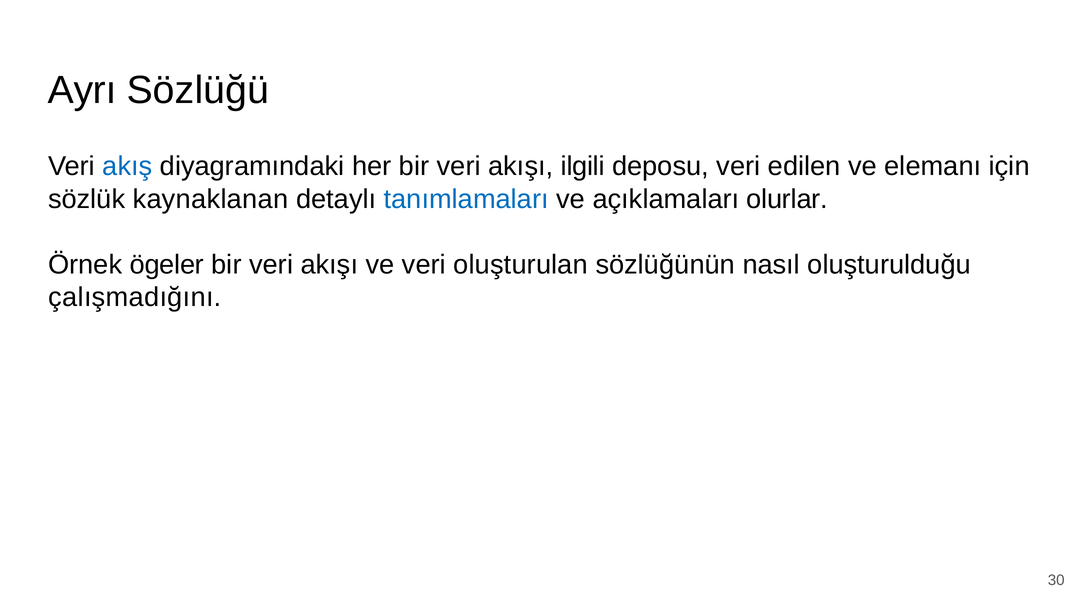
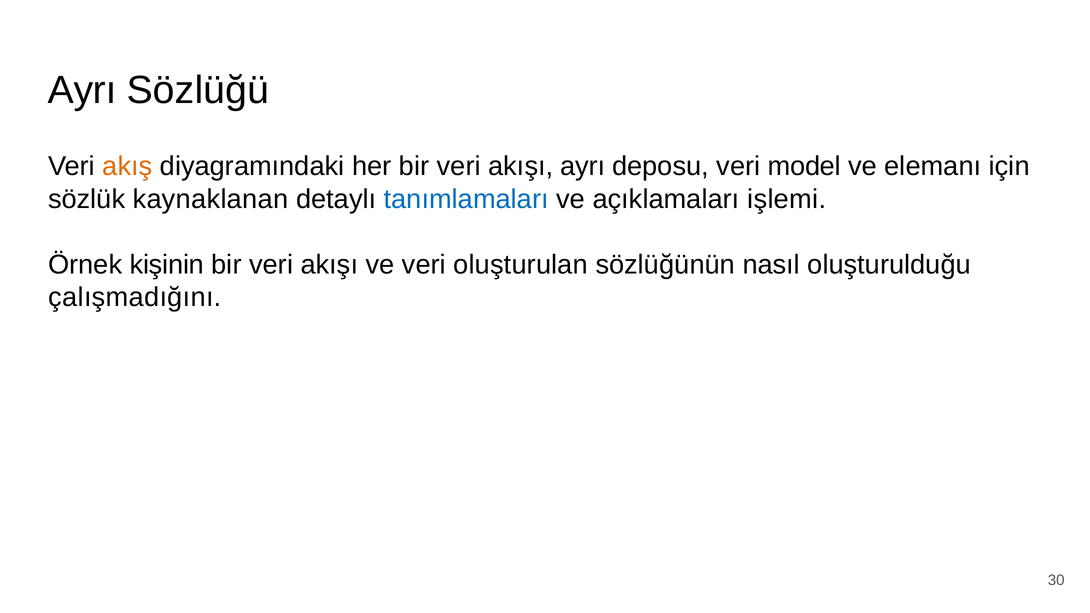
akış colour: blue -> orange
akışı ilgili: ilgili -> ayrı
edilen: edilen -> model
olurlar: olurlar -> işlemi
ögeler: ögeler -> kişinin
